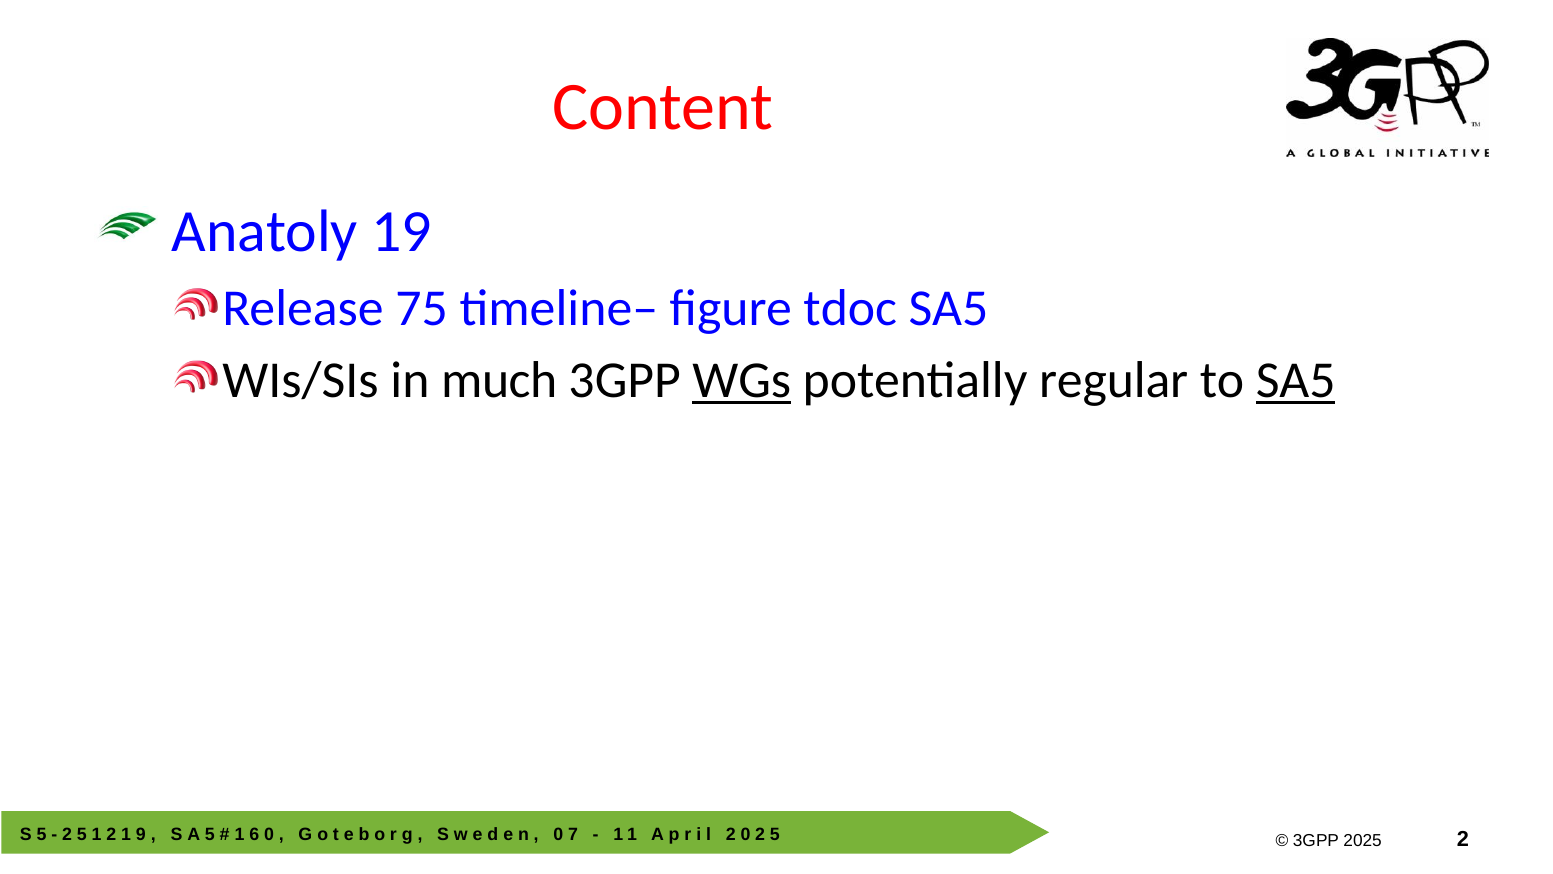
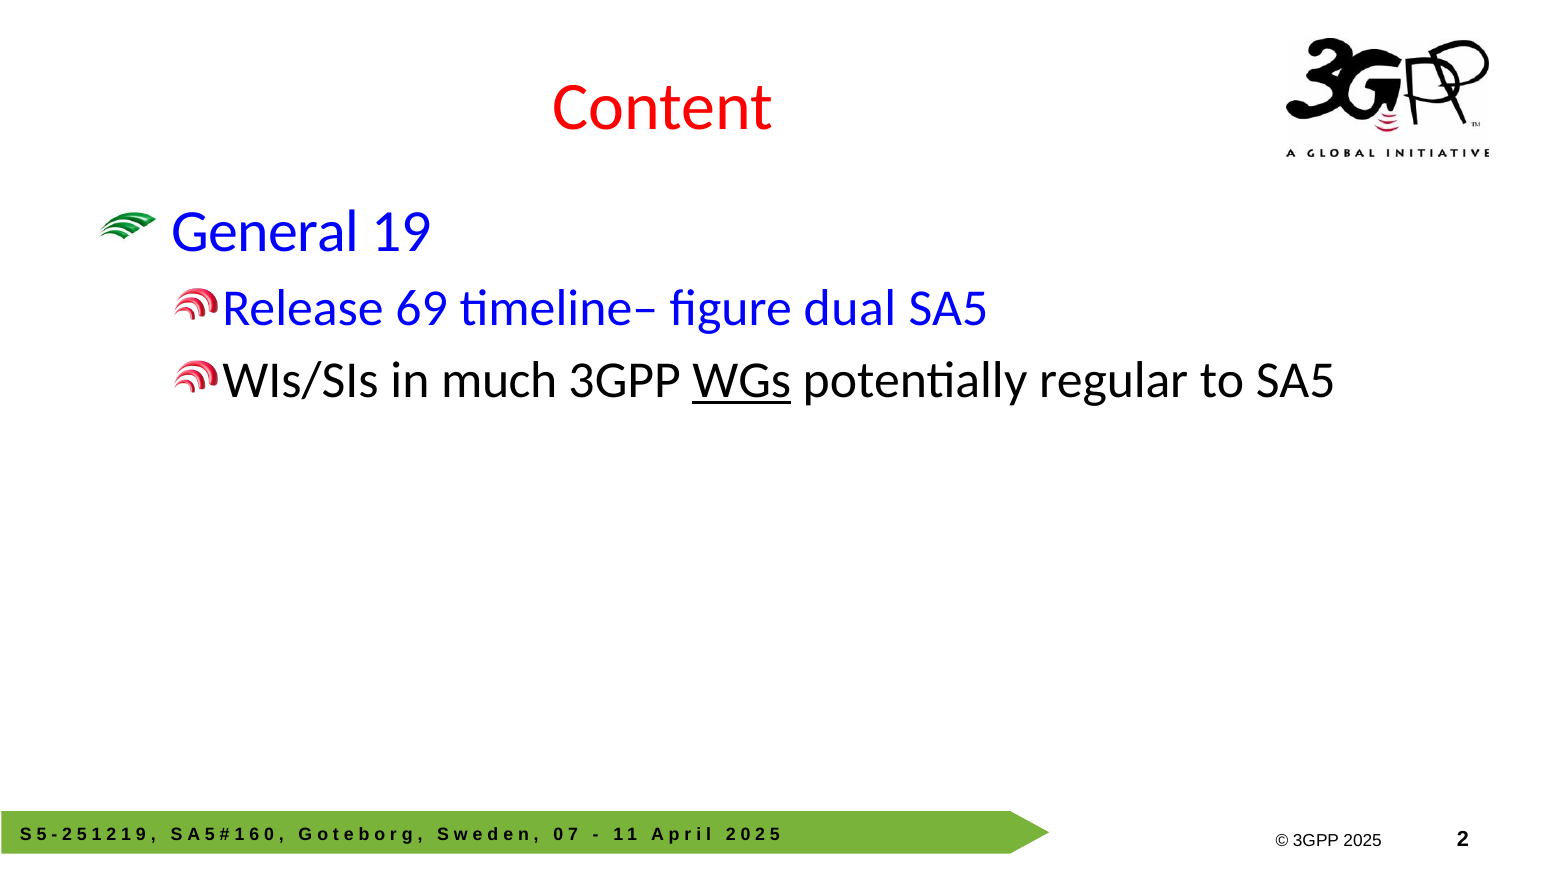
Anatoly: Anatoly -> General
75: 75 -> 69
tdoc: tdoc -> dual
SA5 at (1296, 380) underline: present -> none
